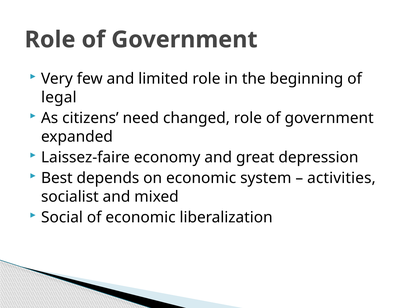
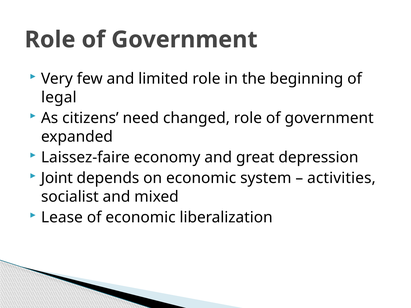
Best: Best -> Joint
Social: Social -> Lease
